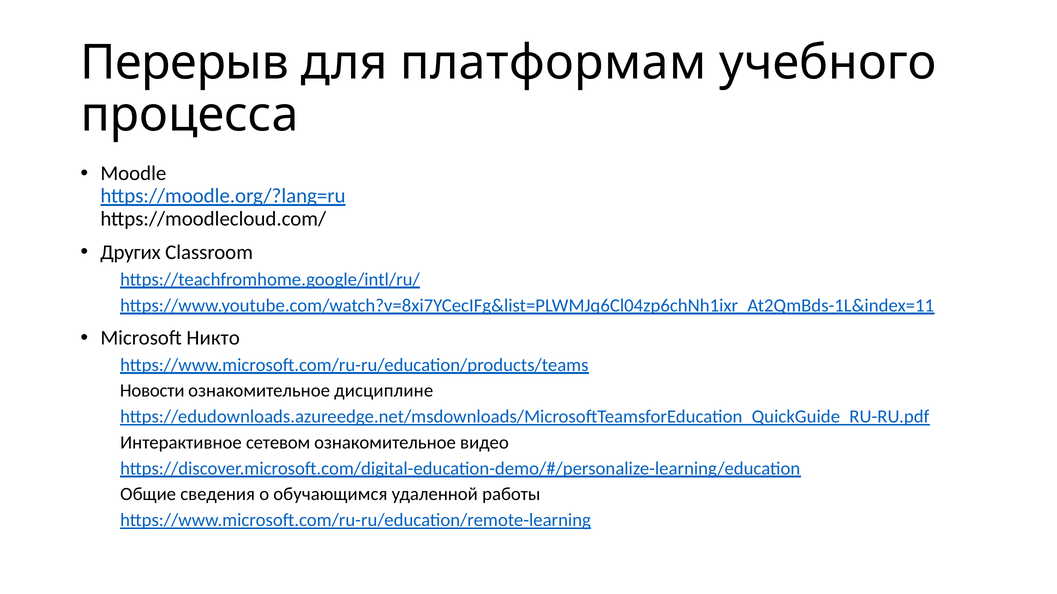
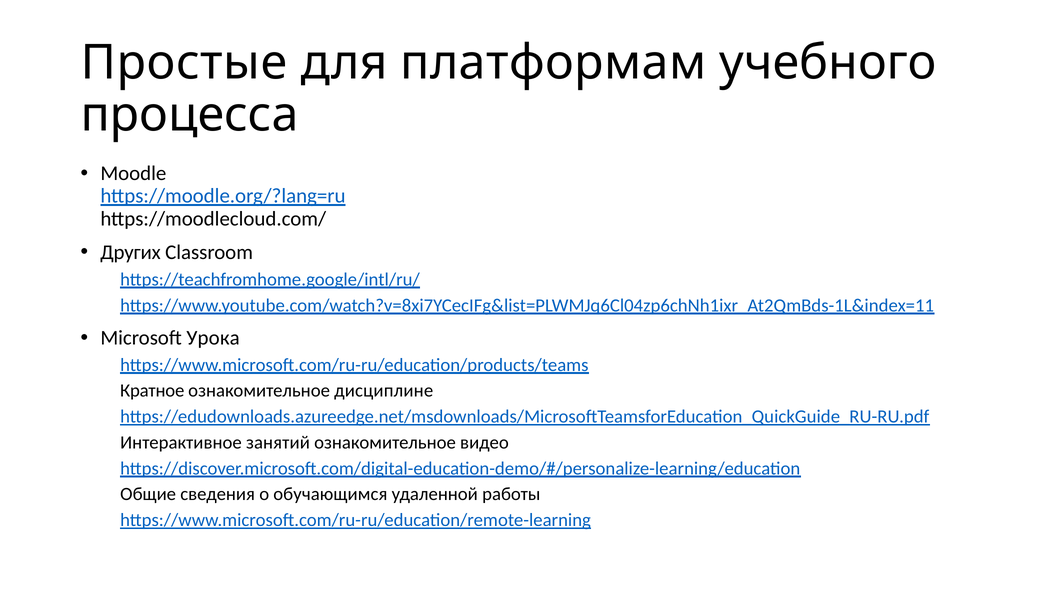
Перерыв: Перерыв -> Простые
Никто: Никто -> Урока
Новости: Новости -> Кратное
сетевом: сетевом -> занятий
